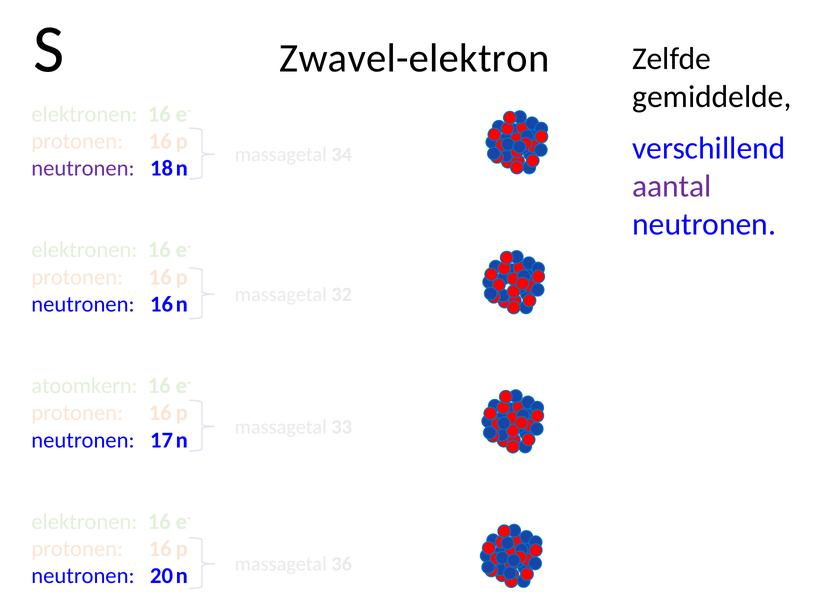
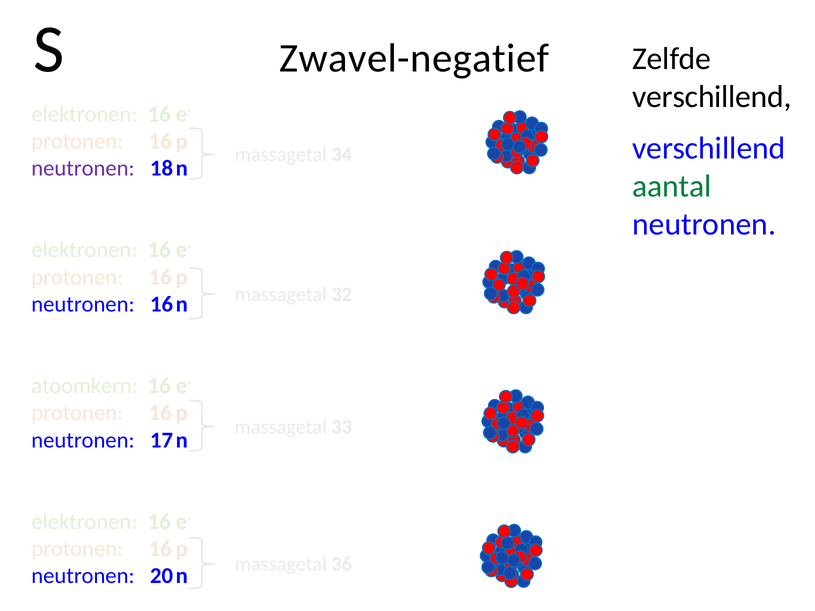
Zwavel-elektron: Zwavel-elektron -> Zwavel-negatief
gemiddelde at (712, 97): gemiddelde -> verschillend
aantal at (672, 186) colour: purple -> green
